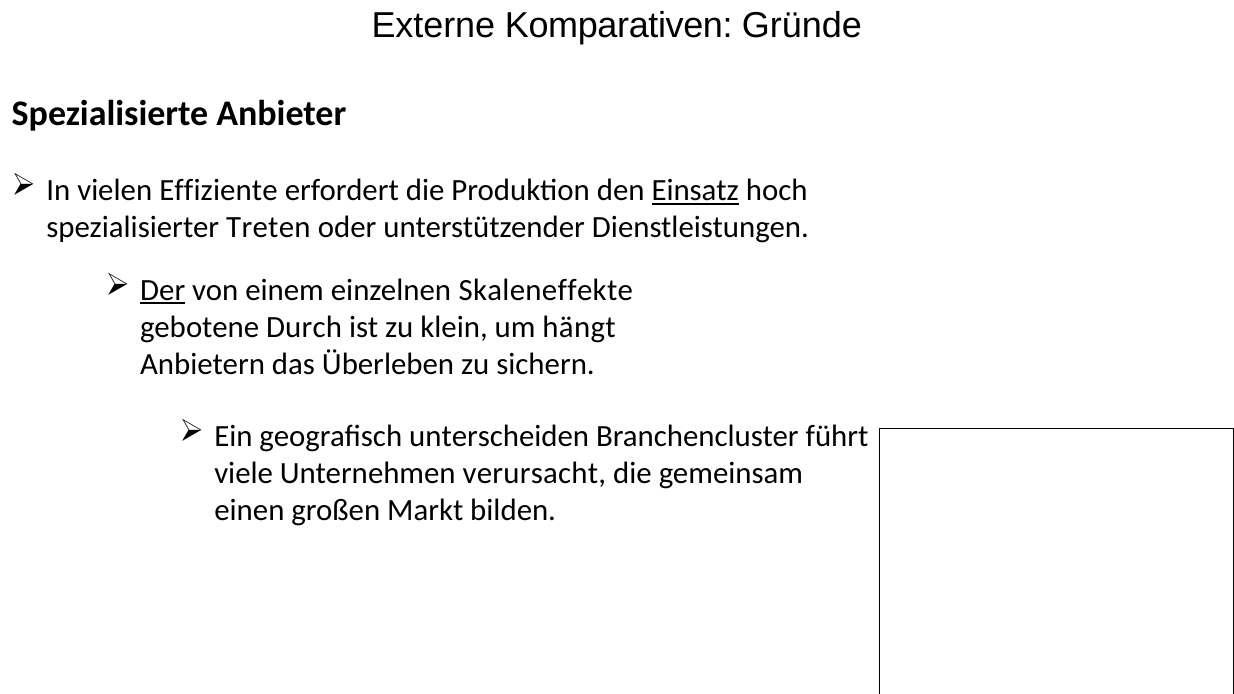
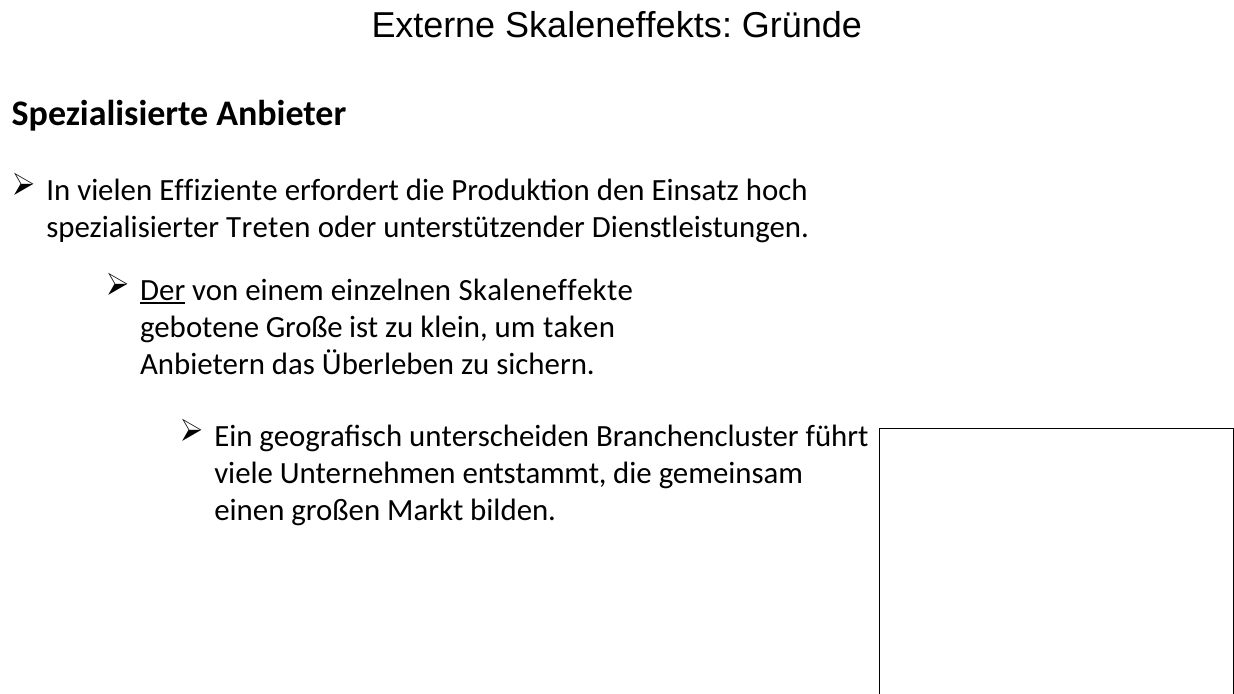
Komparativen: Komparativen -> Skaleneffekts
Einsatz underline: present -> none
Durch: Durch -> Große
hängt: hängt -> taken
verursacht: verursacht -> entstammt
